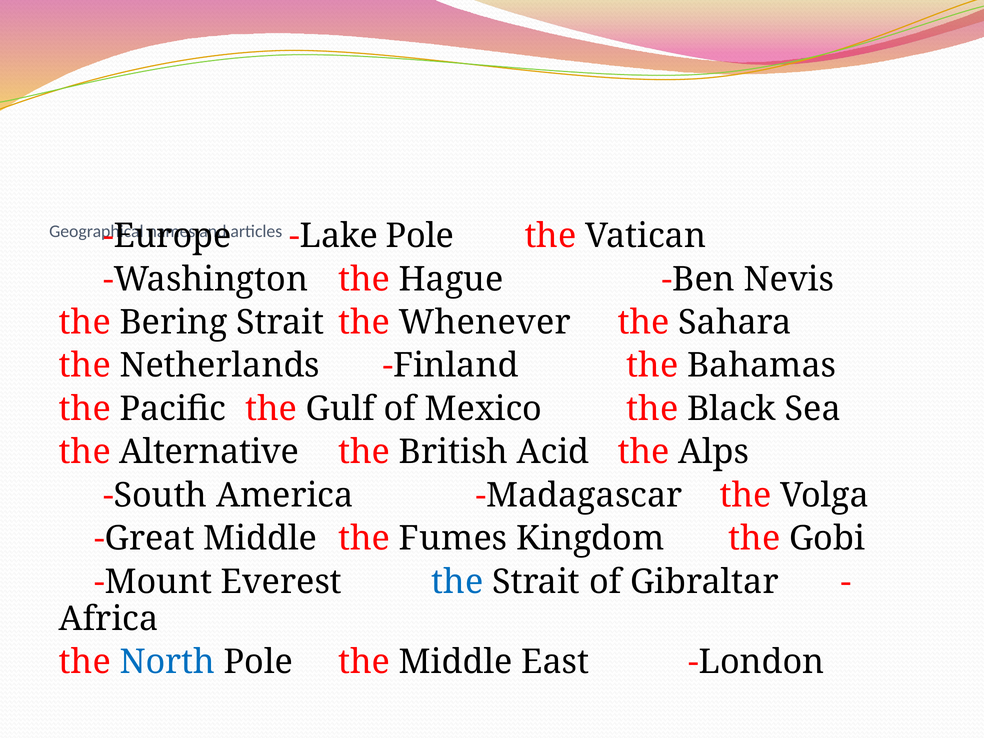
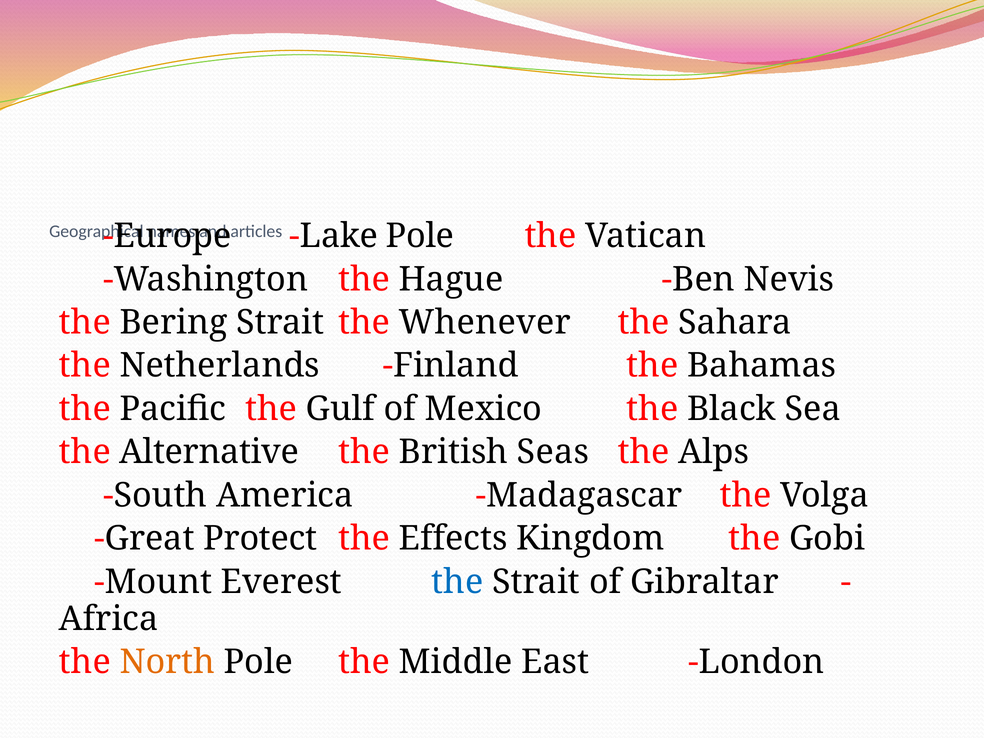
Acid: Acid -> Seas
Great Middle: Middle -> Protect
Fumes: Fumes -> Effects
North colour: blue -> orange
